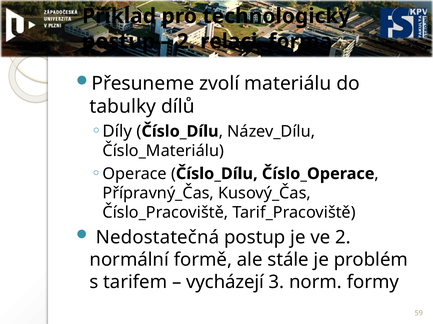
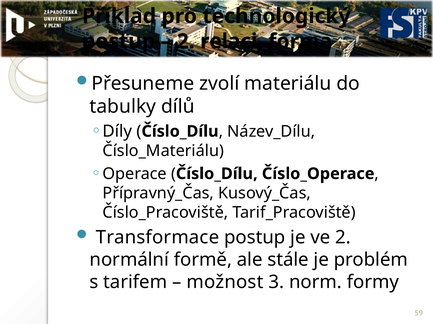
Nedostatečná: Nedostatečná -> Transformace
vycházejí: vycházejí -> možnost
